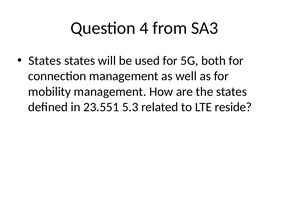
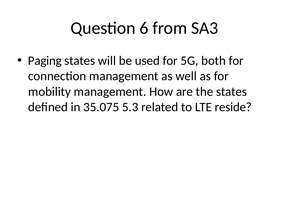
4: 4 -> 6
States at (45, 61): States -> Paging
23.551: 23.551 -> 35.075
